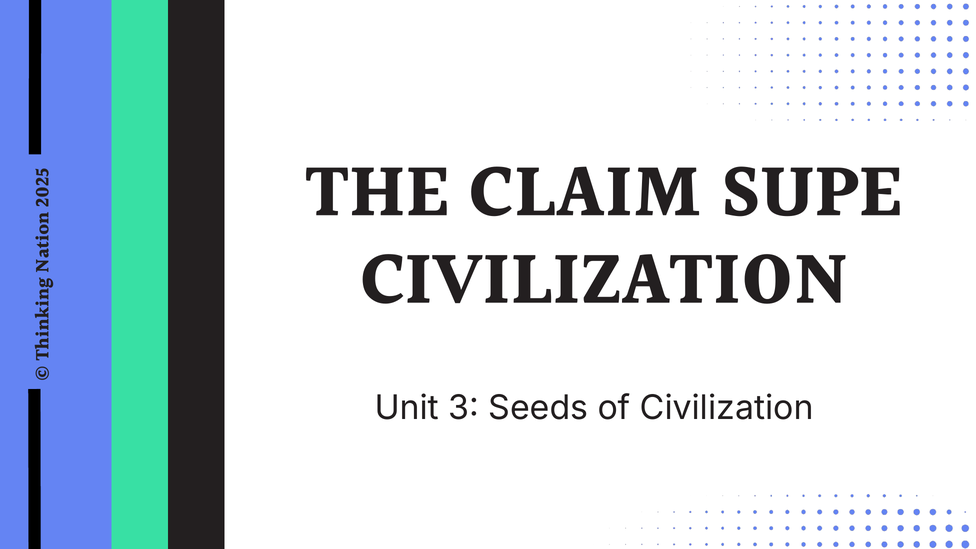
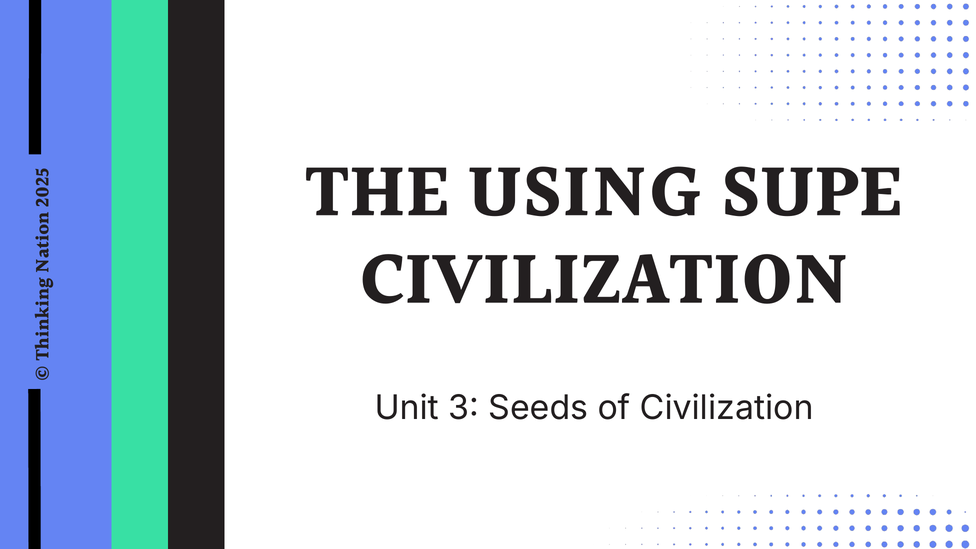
CLAIM: CLAIM -> USING
